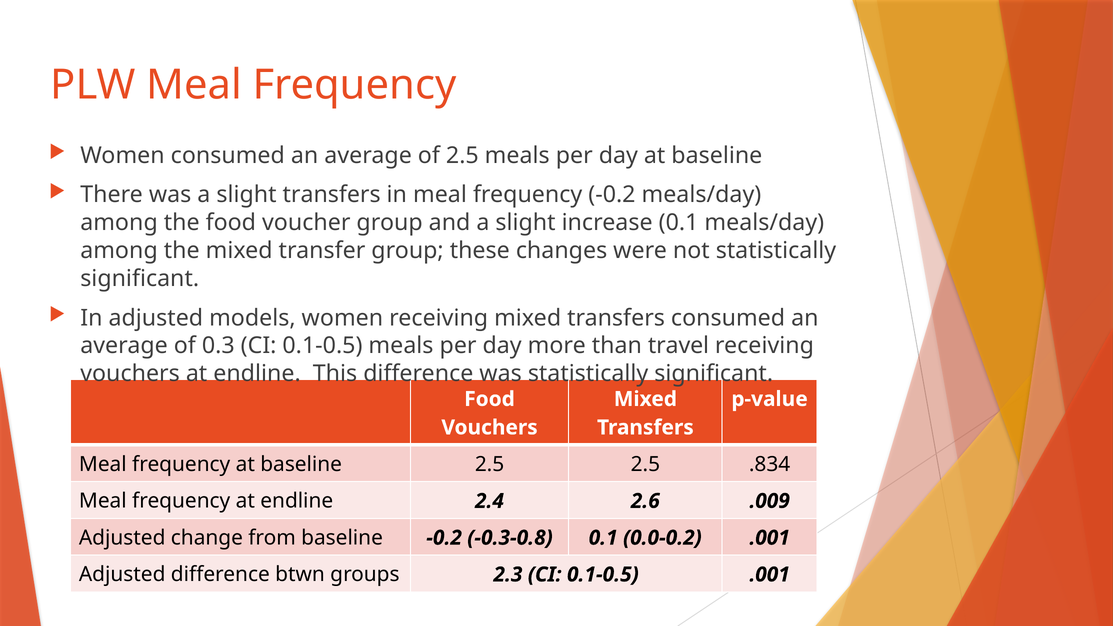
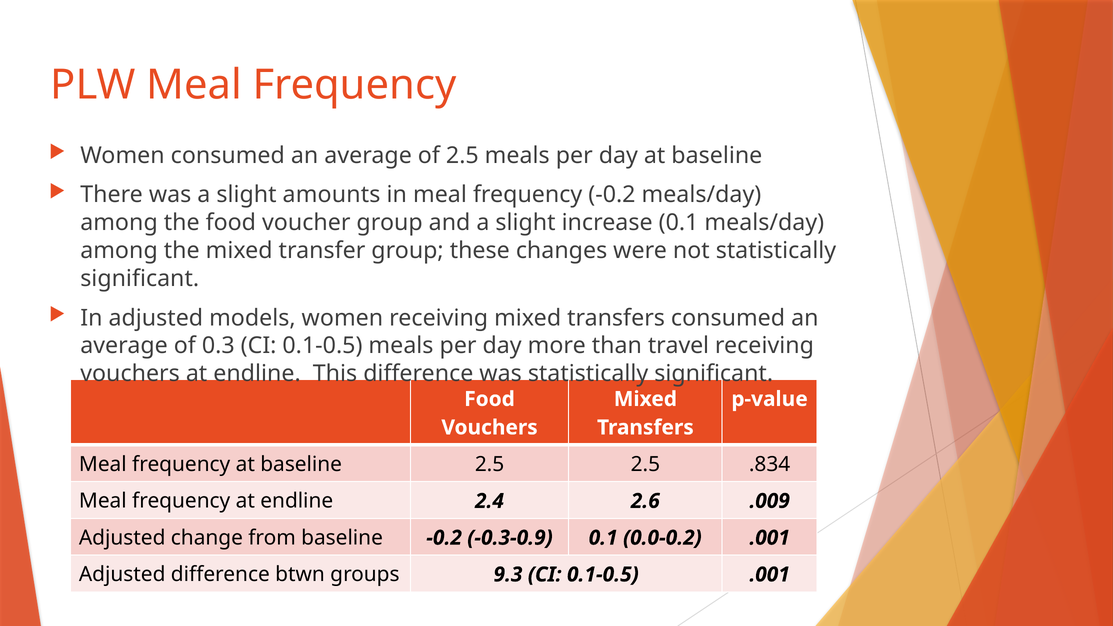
slight transfers: transfers -> amounts
-0.3-0.8: -0.3-0.8 -> -0.3-0.9
2.3: 2.3 -> 9.3
